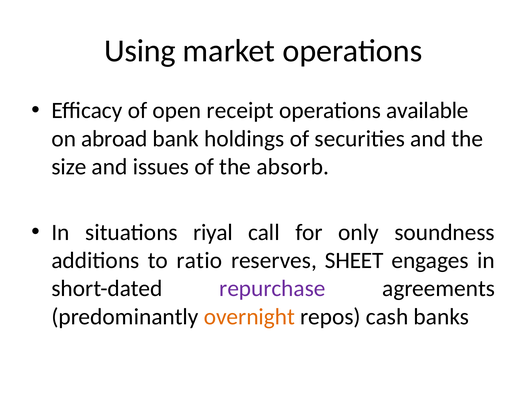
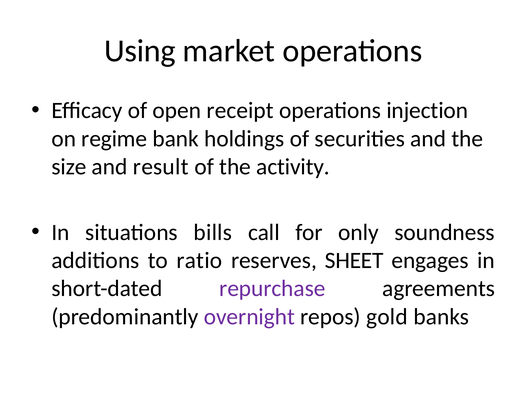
available: available -> injection
abroad: abroad -> regime
issues: issues -> result
absorb: absorb -> activity
riyal: riyal -> bills
overnight colour: orange -> purple
cash: cash -> gold
